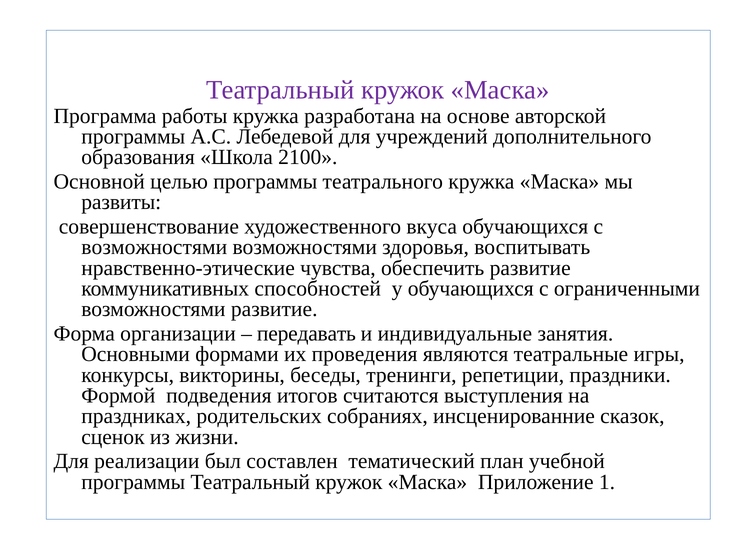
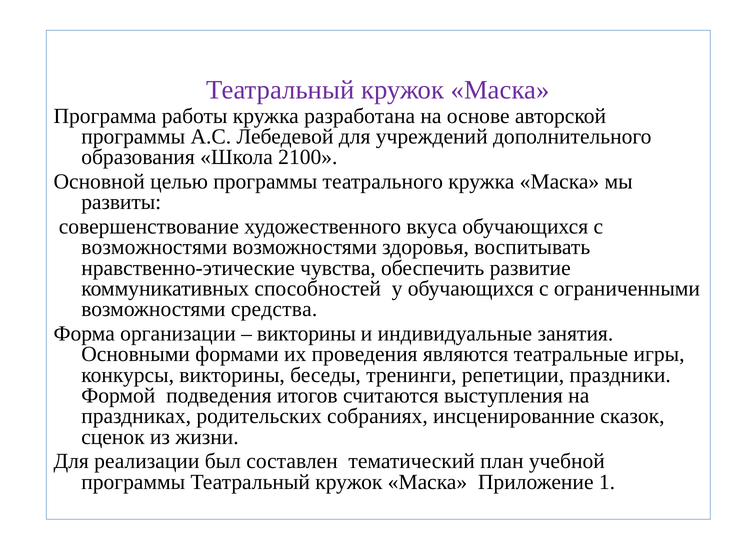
возможностями развитие: развитие -> средства
передавать at (306, 334): передавать -> викторины
